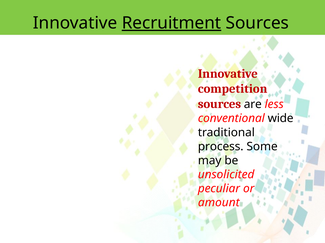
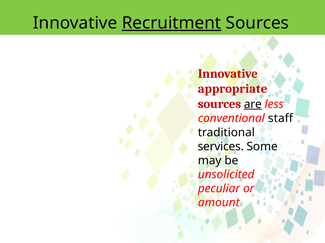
competition: competition -> appropriate
are underline: none -> present
wide: wide -> staff
process: process -> services
